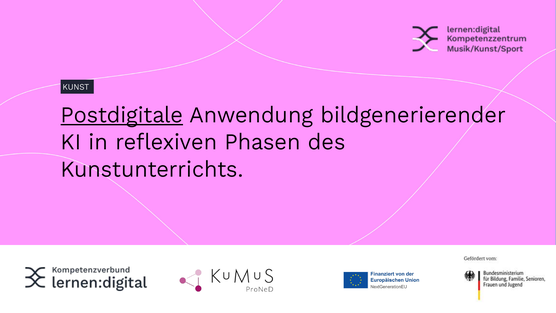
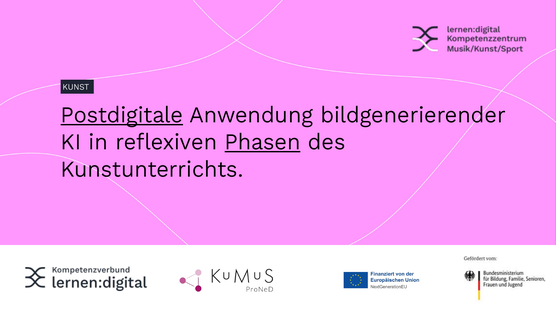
Phasen underline: none -> present
